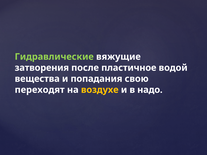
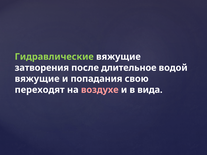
пластичное: пластичное -> длительное
вещества at (37, 79): вещества -> вяжущие
воздухе colour: yellow -> pink
надо: надо -> вида
